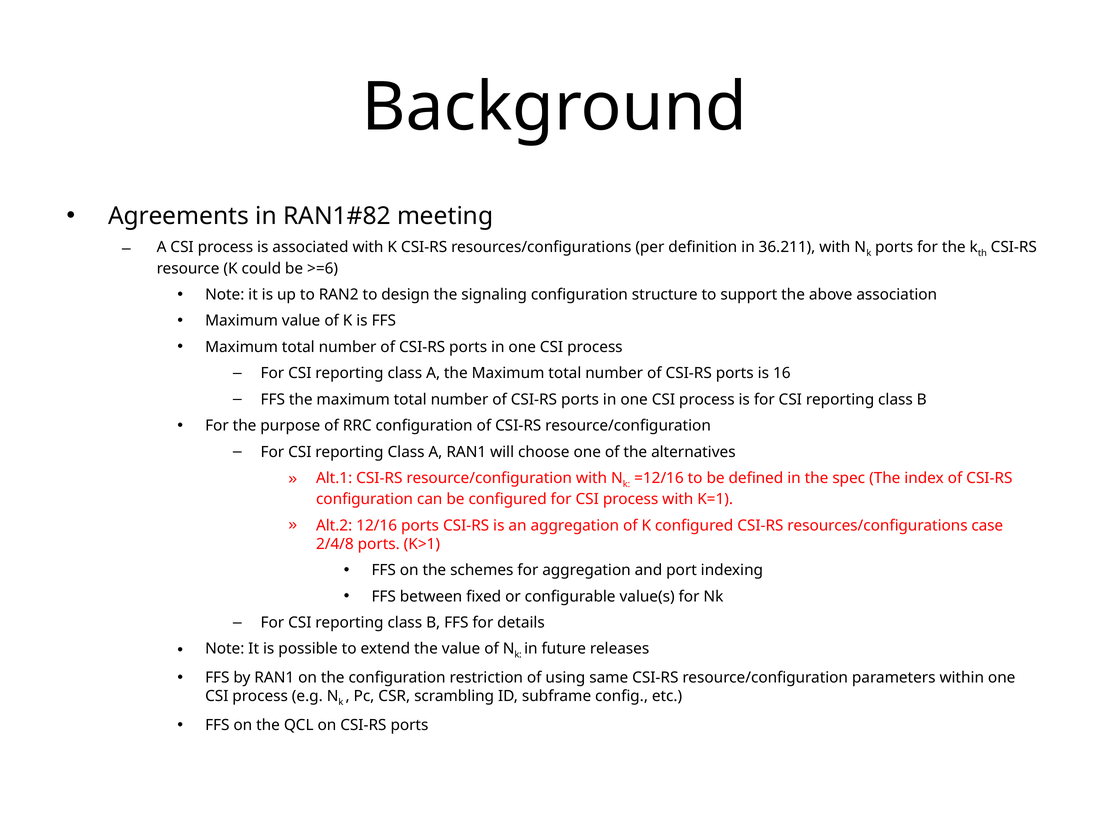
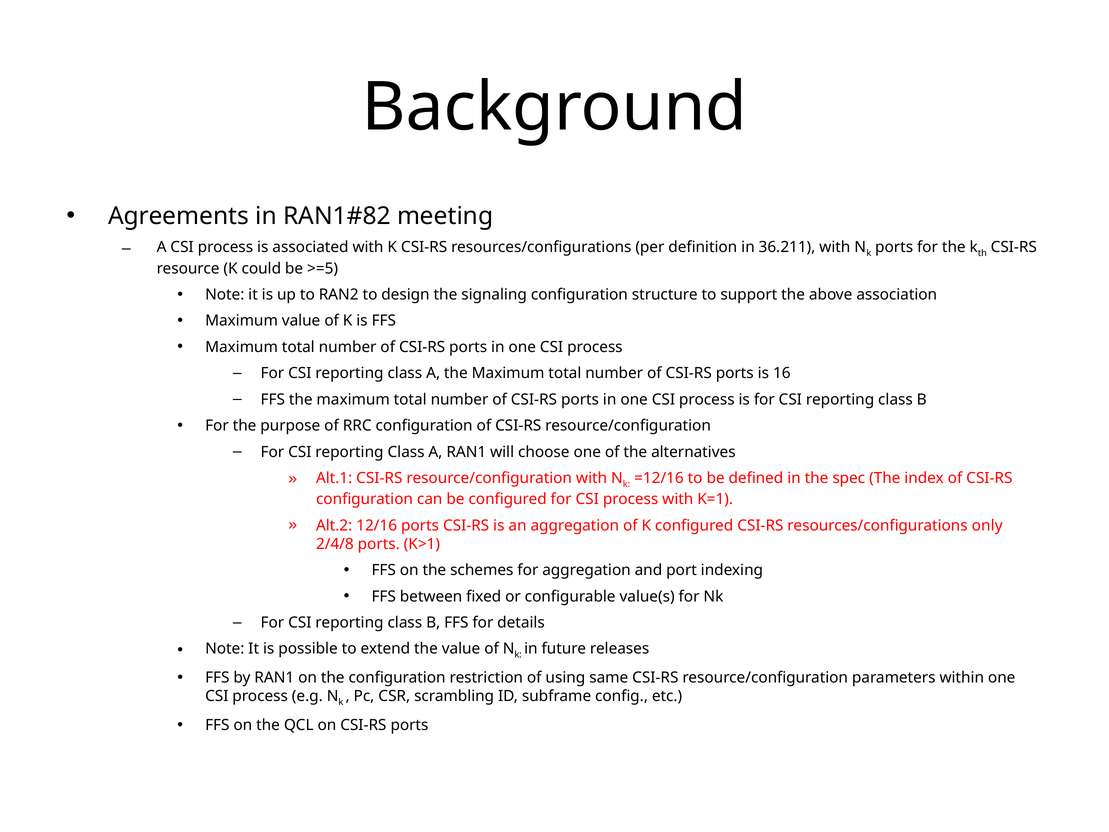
>=6: >=6 -> >=5
case: case -> only
